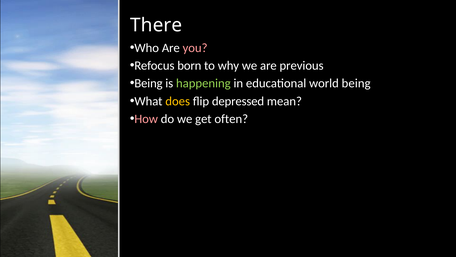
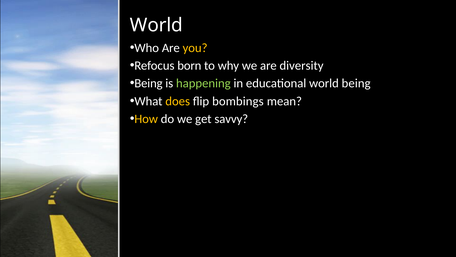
There at (156, 25): There -> World
you colour: pink -> yellow
previous: previous -> diversity
depressed: depressed -> bombings
How colour: pink -> yellow
often: often -> savvy
